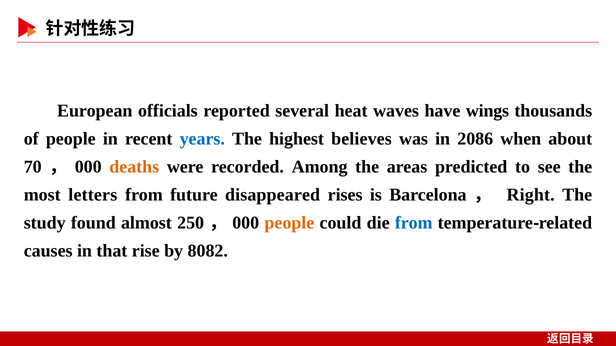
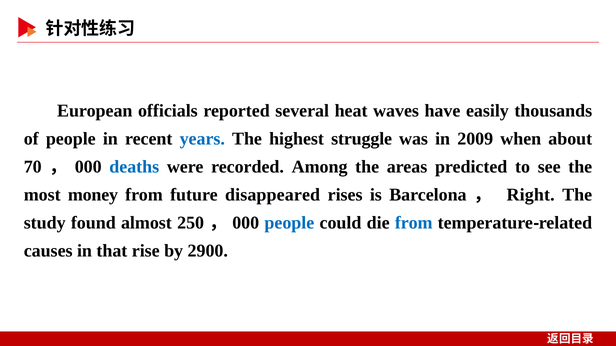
wings: wings -> easily
believes: believes -> struggle
2086: 2086 -> 2009
deaths colour: orange -> blue
letters: letters -> money
people at (289, 223) colour: orange -> blue
8082: 8082 -> 2900
